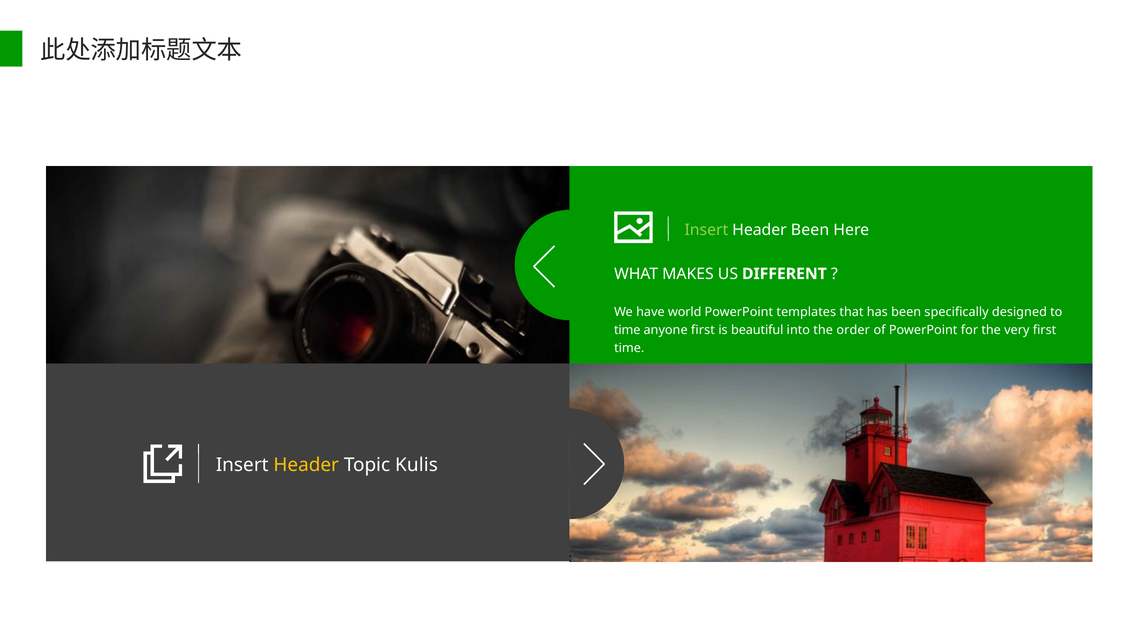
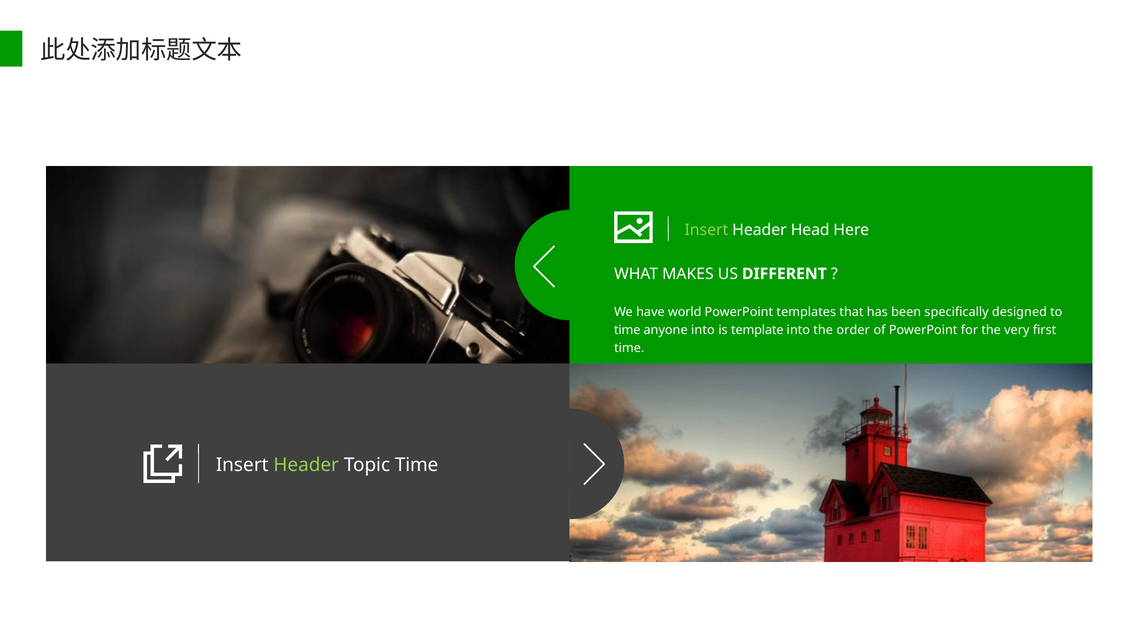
Header Been: Been -> Head
anyone first: first -> into
beautiful: beautiful -> template
Header at (306, 465) colour: yellow -> light green
Topic Kulis: Kulis -> Time
